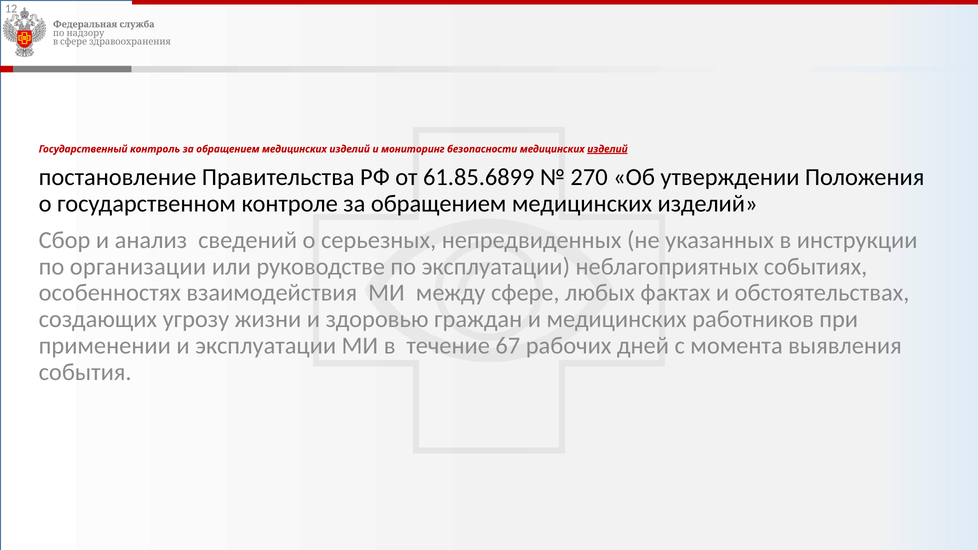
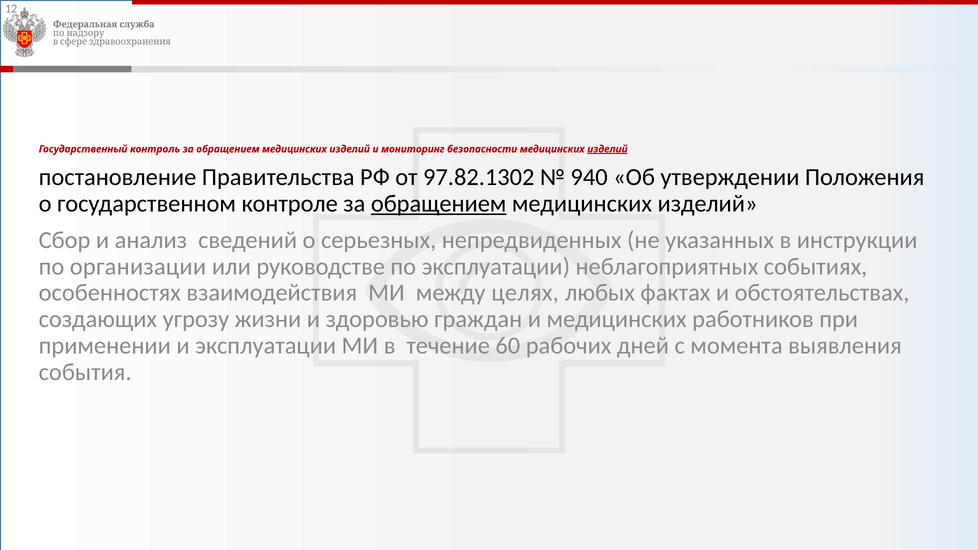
61.85.6899: 61.85.6899 -> 97.82.1302
270: 270 -> 940
обращением at (439, 204) underline: none -> present
сфере: сфере -> целях
67: 67 -> 60
